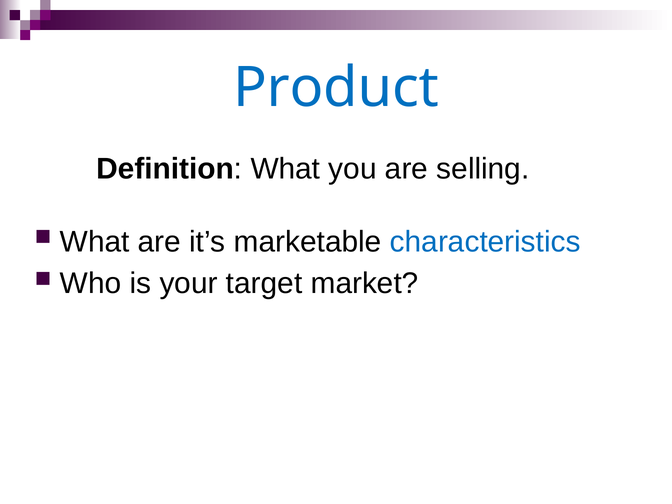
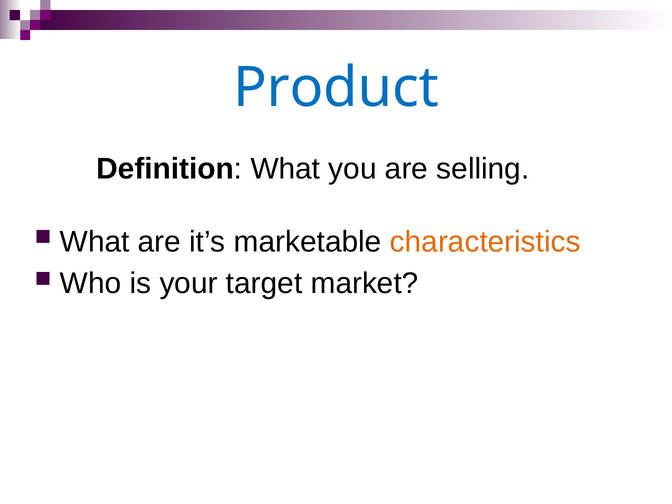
characteristics colour: blue -> orange
